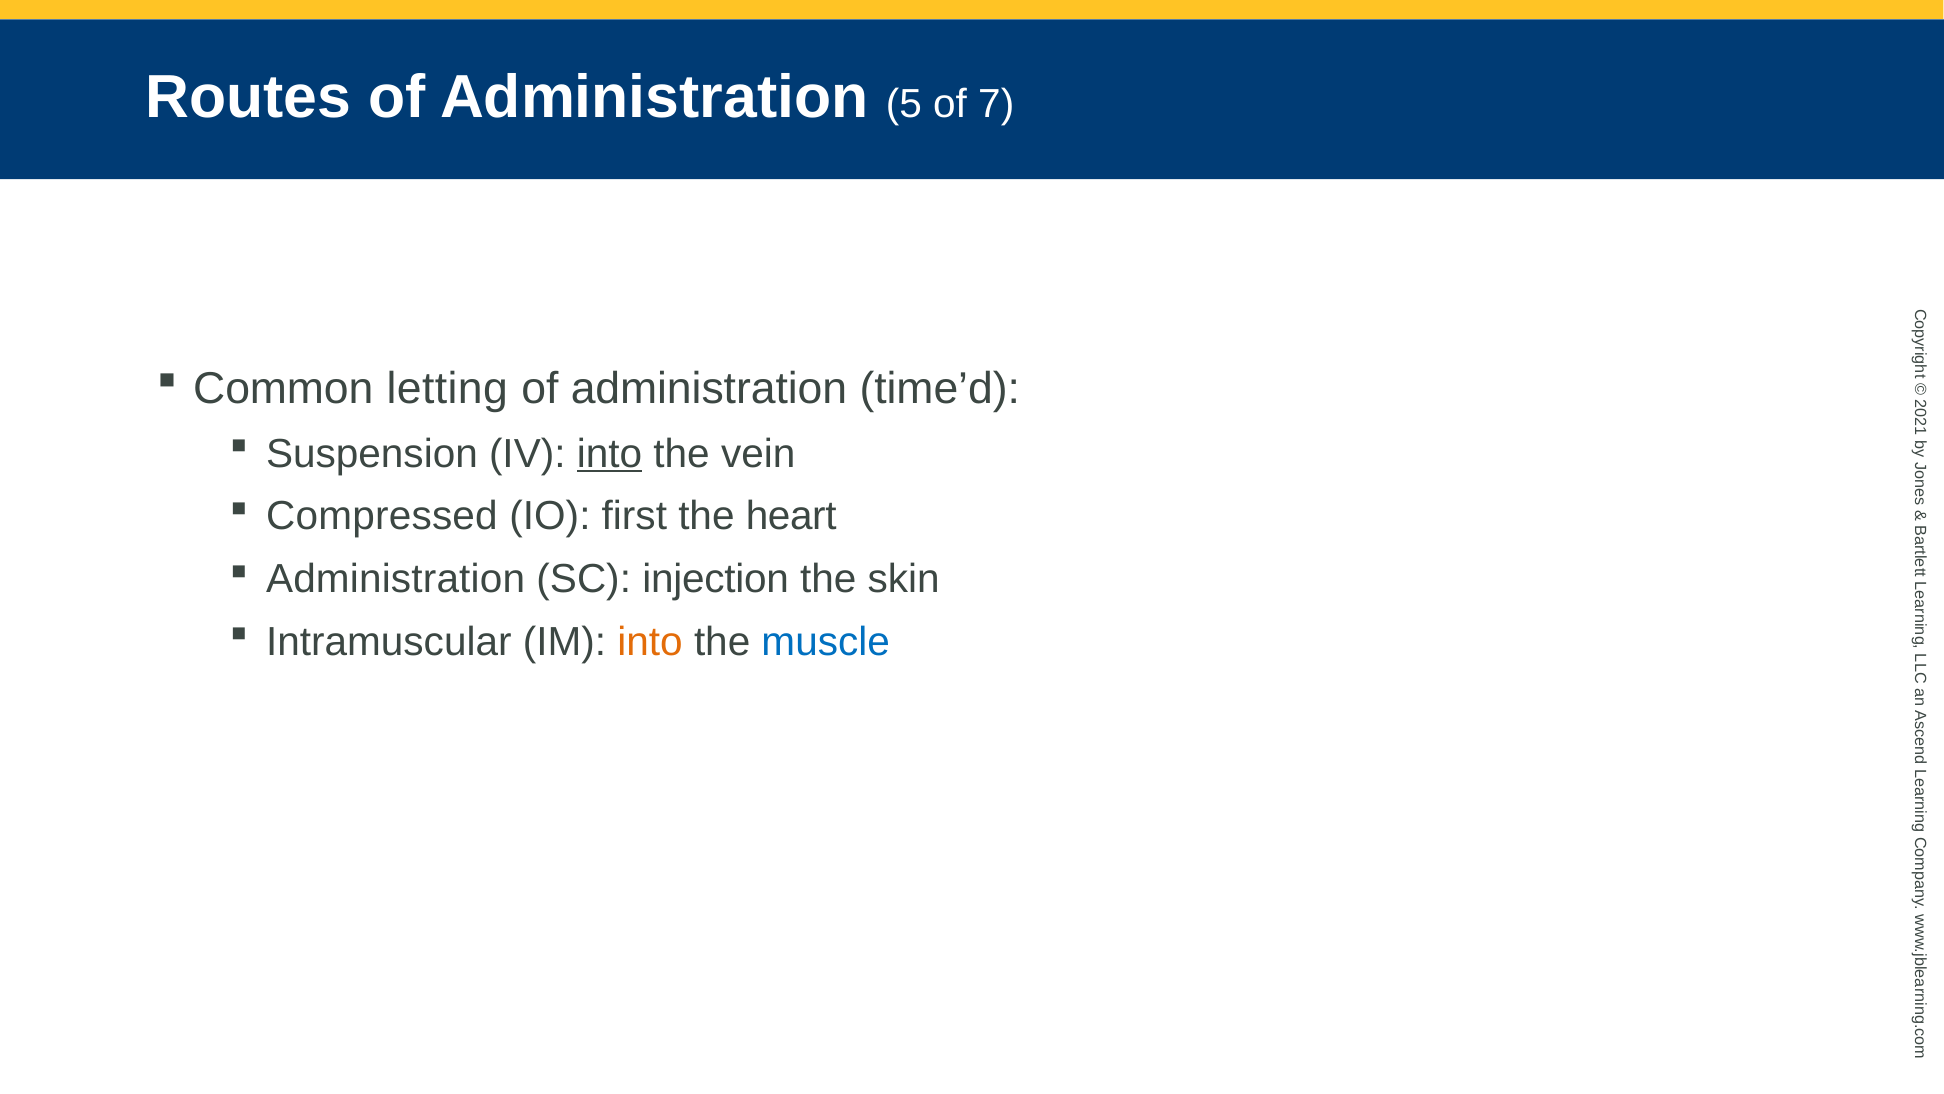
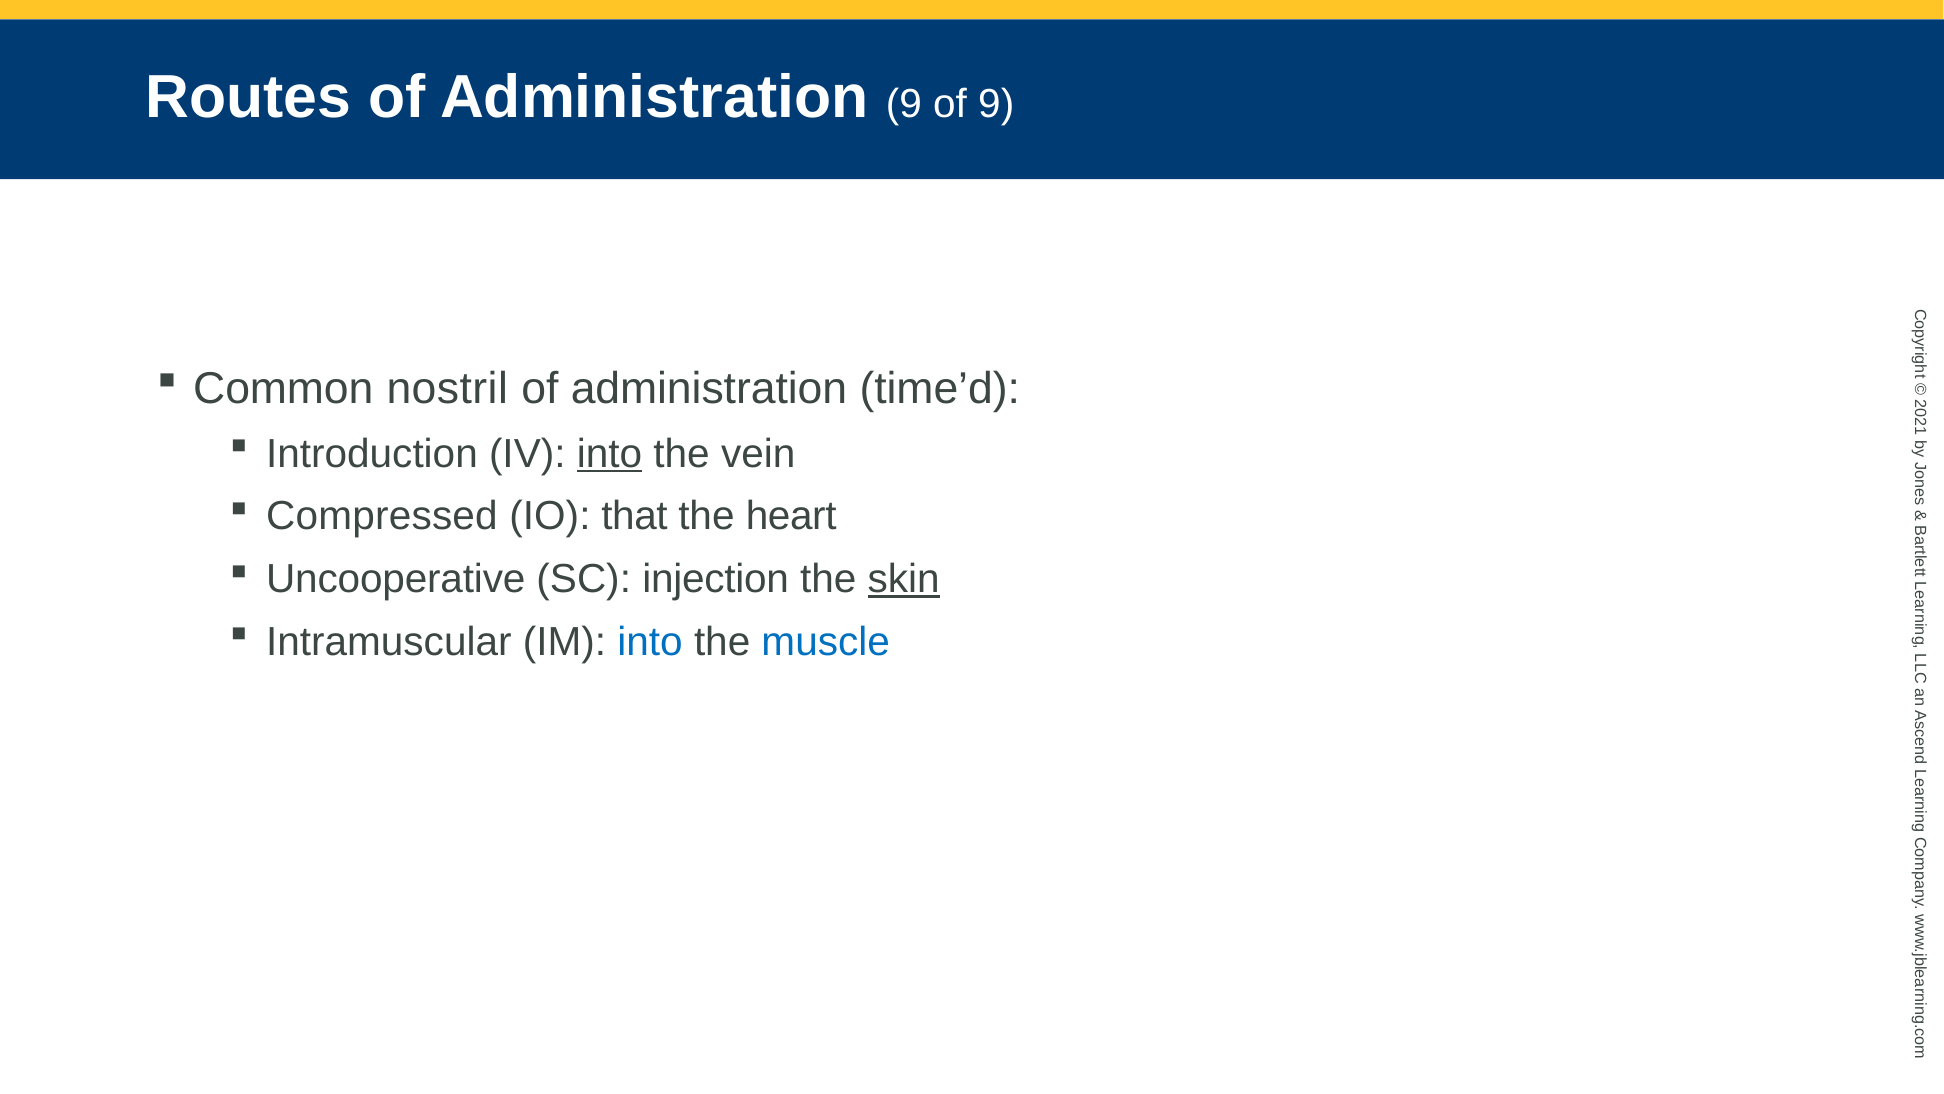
Administration 5: 5 -> 9
of 7: 7 -> 9
letting: letting -> nostril
Suspension: Suspension -> Introduction
first: first -> that
Administration at (396, 579): Administration -> Uncooperative
skin underline: none -> present
into at (650, 642) colour: orange -> blue
